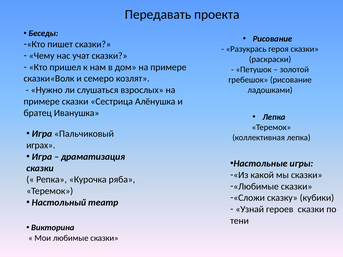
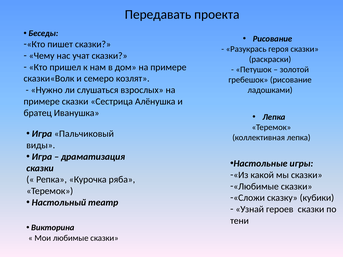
играх: играх -> виды
